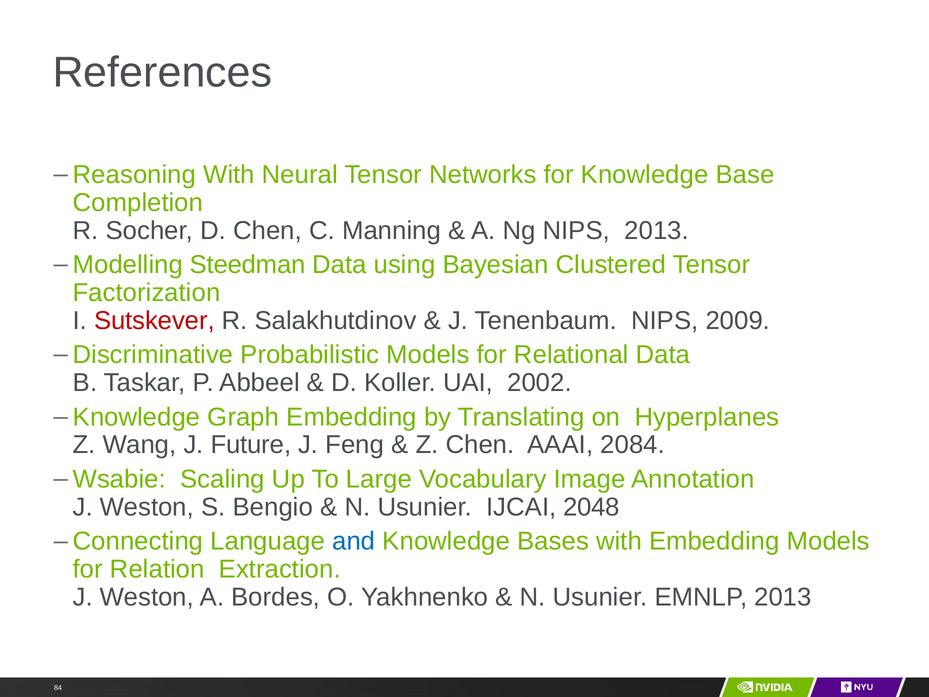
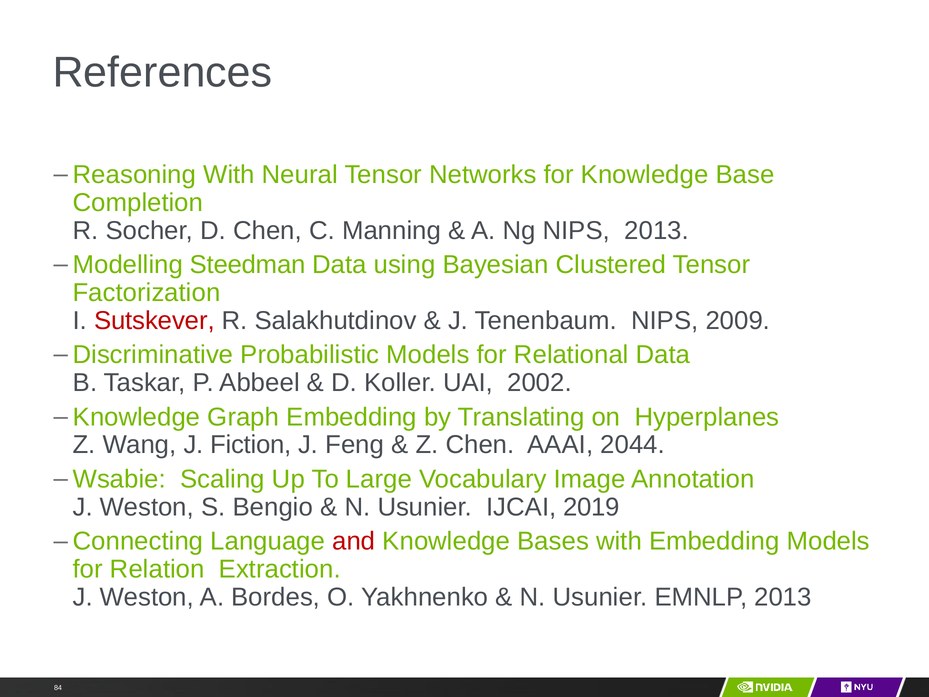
Future: Future -> Fiction
2084: 2084 -> 2044
2048: 2048 -> 2019
and colour: blue -> red
